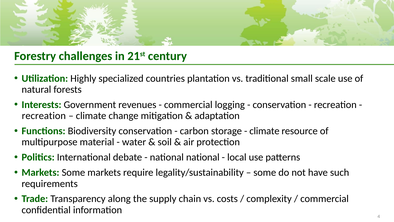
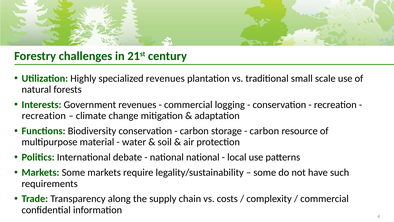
specialized countries: countries -> revenues
climate at (264, 131): climate -> carbon
